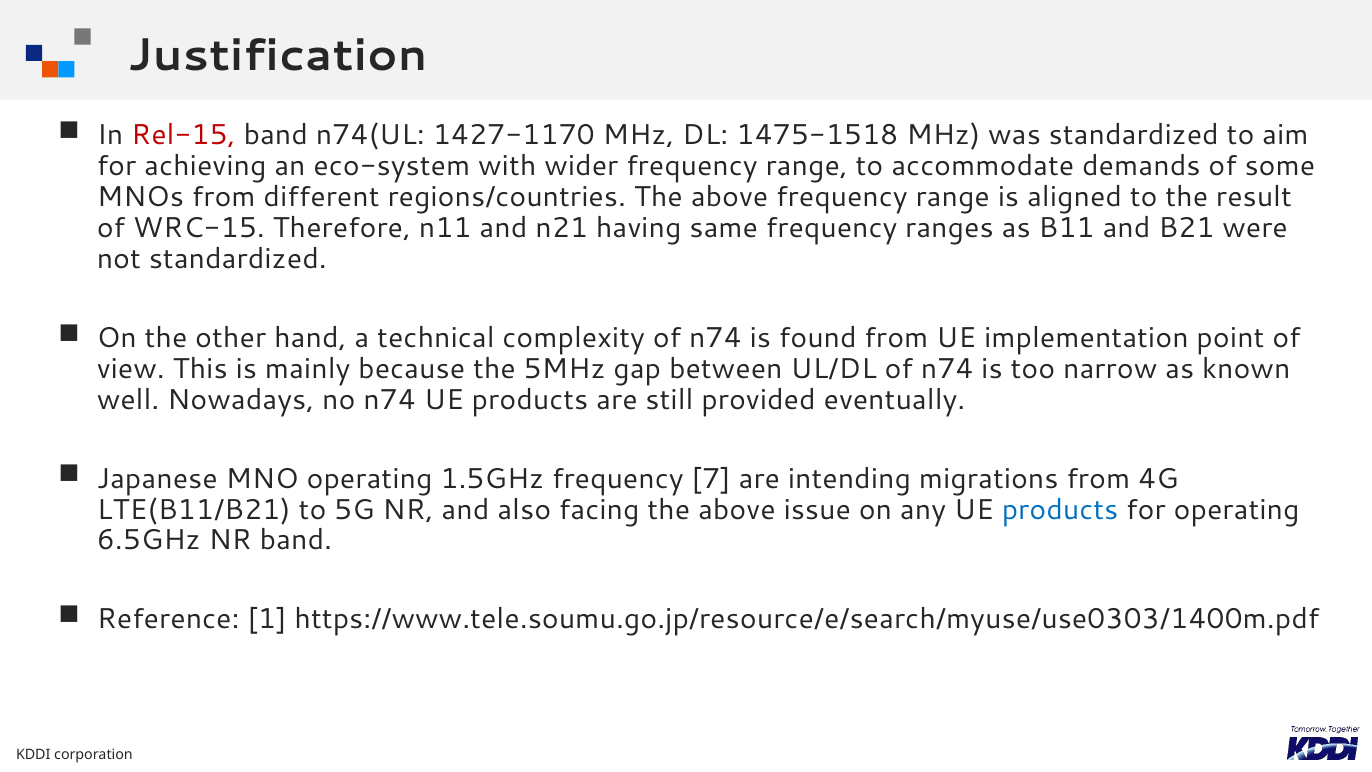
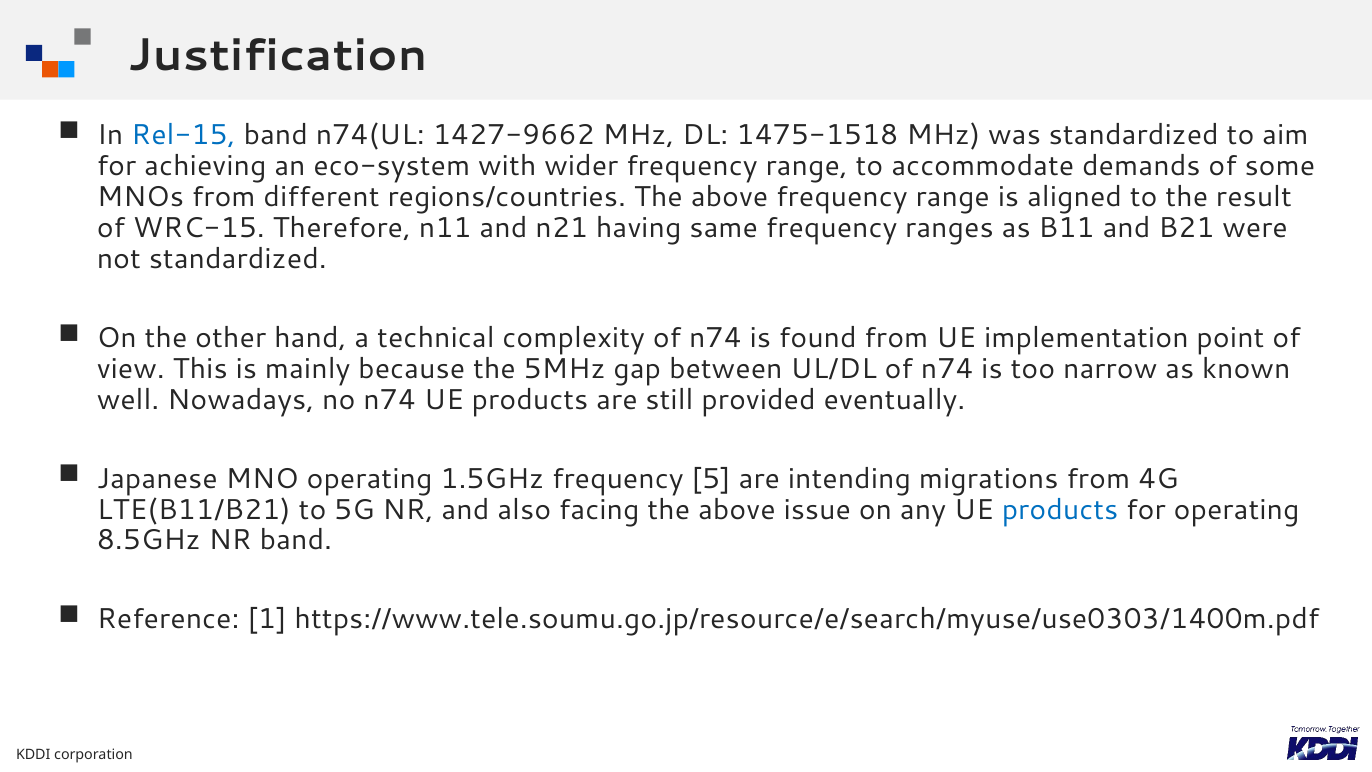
Rel-15 colour: red -> blue
1427-1170: 1427-1170 -> 1427-9662
7: 7 -> 5
6.5GHz: 6.5GHz -> 8.5GHz
